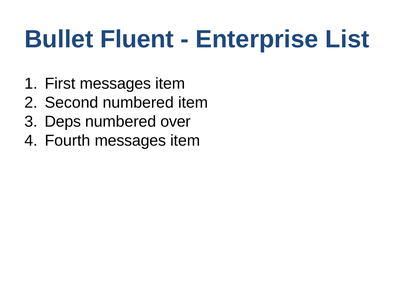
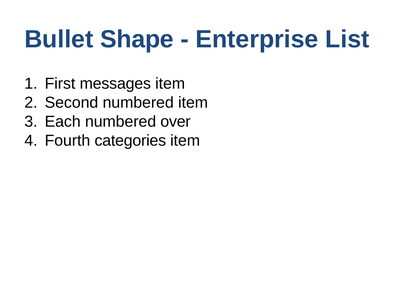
Fluent: Fluent -> Shape
Deps: Deps -> Each
Fourth messages: messages -> categories
